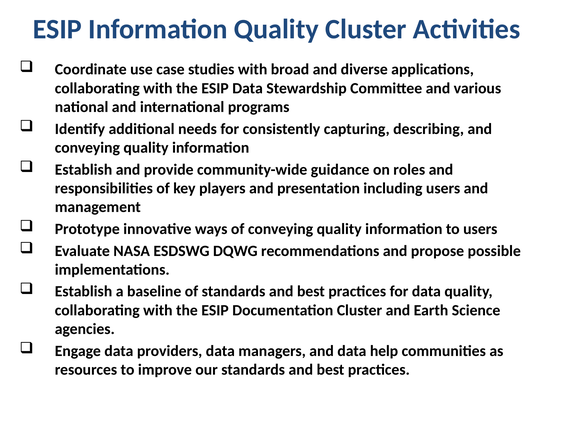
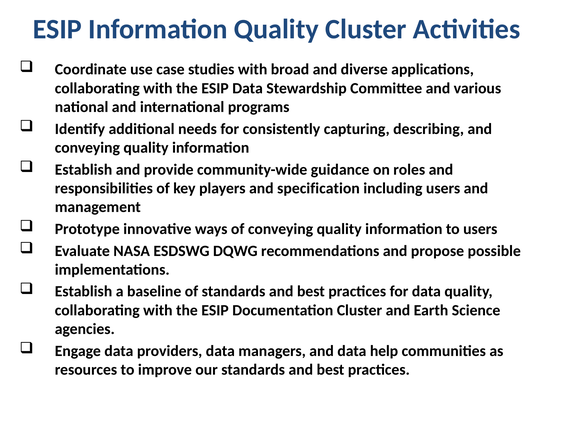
presentation: presentation -> specification
